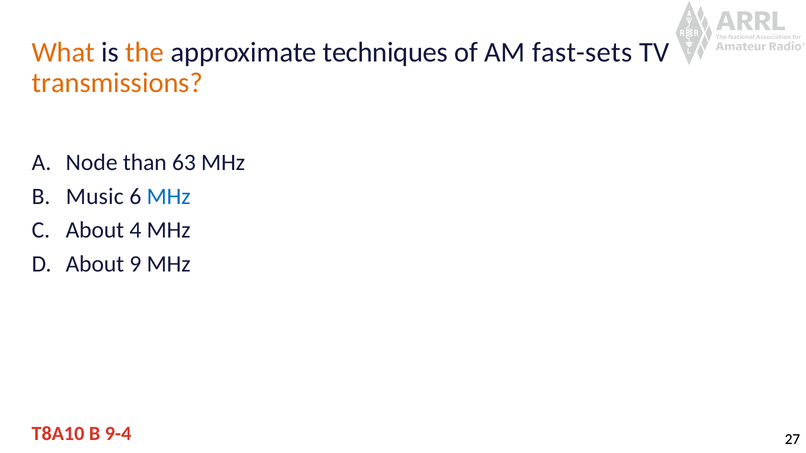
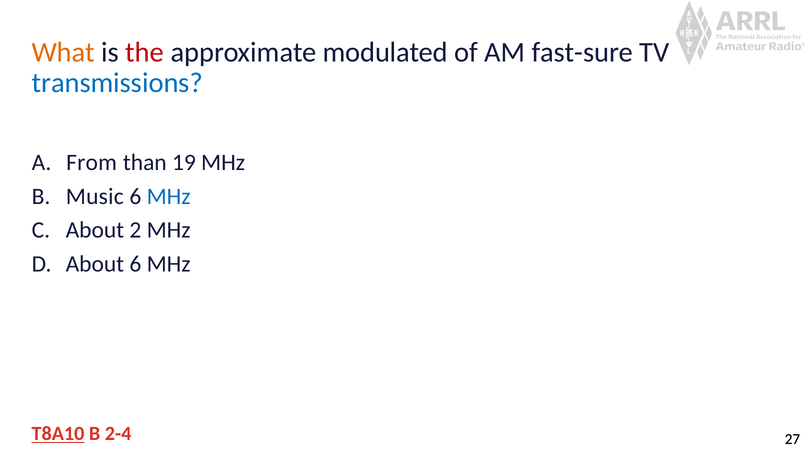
the colour: orange -> red
techniques: techniques -> modulated
fast-sets: fast-sets -> fast-sure
transmissions colour: orange -> blue
Node: Node -> From
63: 63 -> 19
4: 4 -> 2
About 9: 9 -> 6
T8A10 underline: none -> present
9-4: 9-4 -> 2-4
